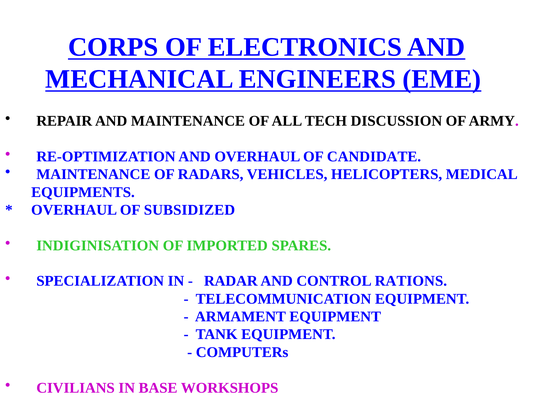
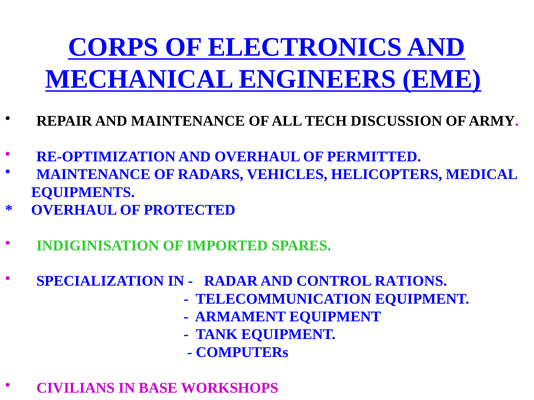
CANDIDATE: CANDIDATE -> PERMITTED
SUBSIDIZED: SUBSIDIZED -> PROTECTED
